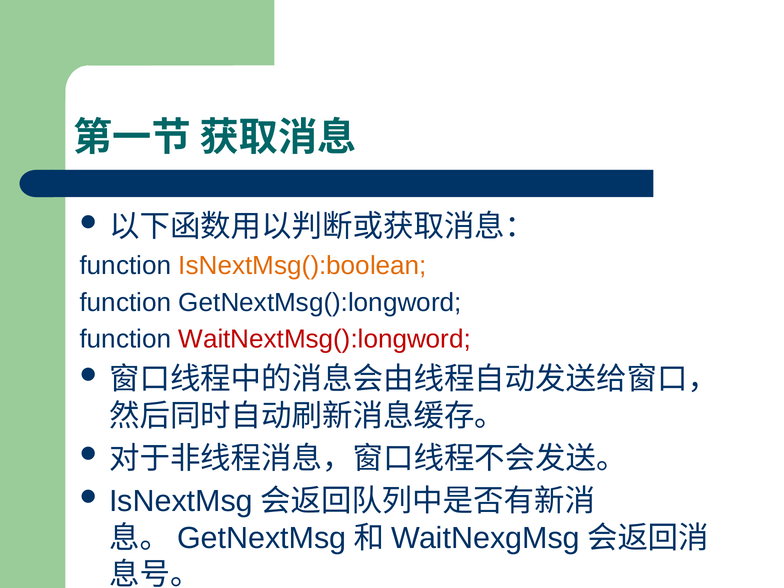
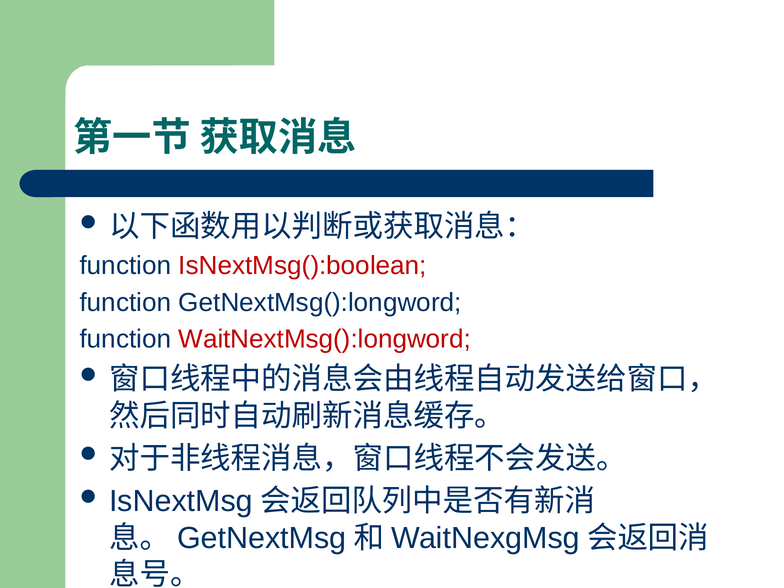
IsNextMsg():boolean colour: orange -> red
